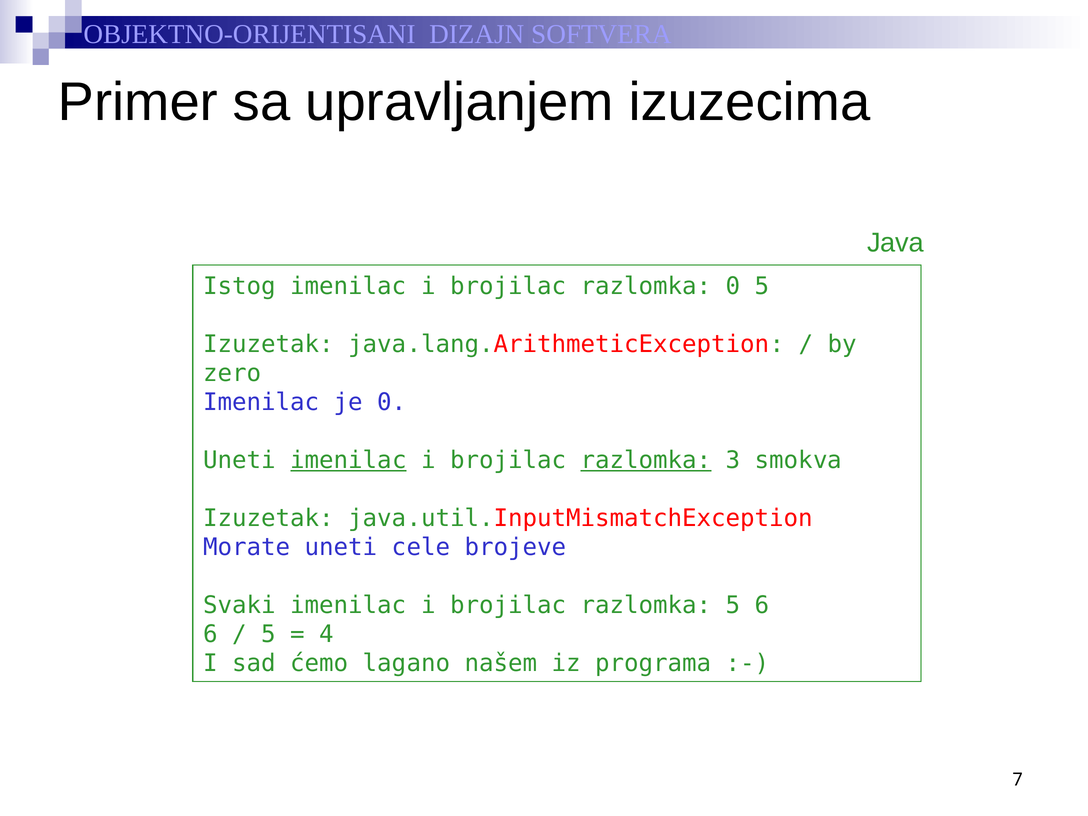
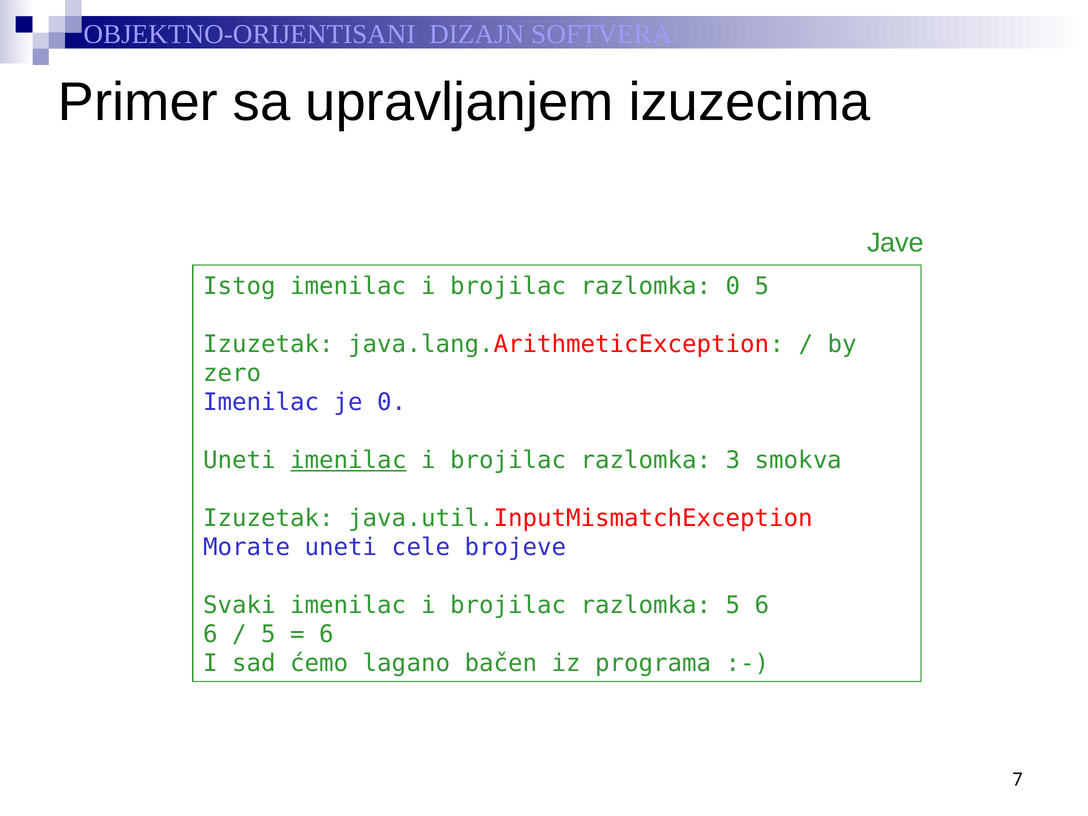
Java: Java -> Jave
razlomka at (646, 460) underline: present -> none
4 at (327, 634): 4 -> 6
našem: našem -> bačen
